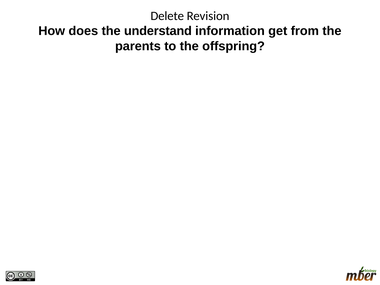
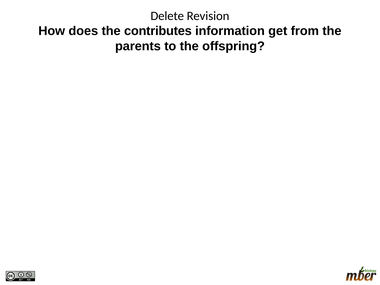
understand: understand -> contributes
